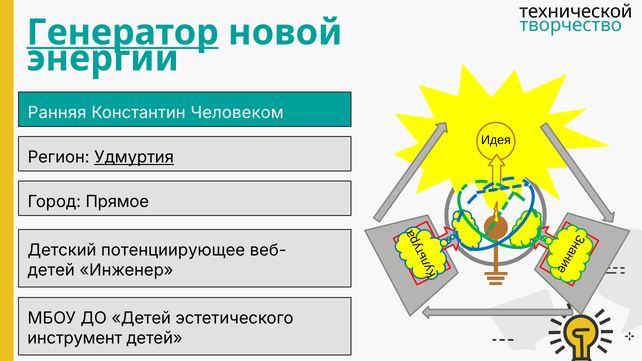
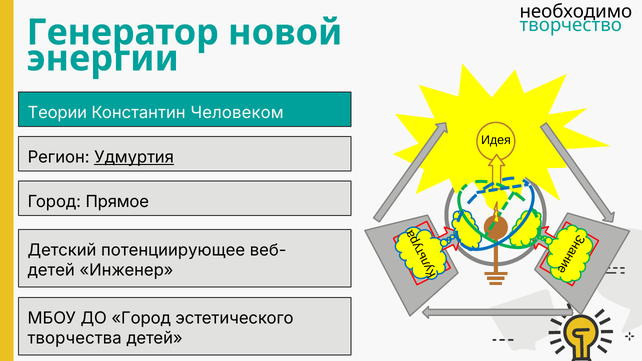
технической: технической -> необходимо
Генератор underline: present -> none
Ранняя: Ранняя -> Теории
ДО Детей: Детей -> Город
инструмент: инструмент -> творчества
